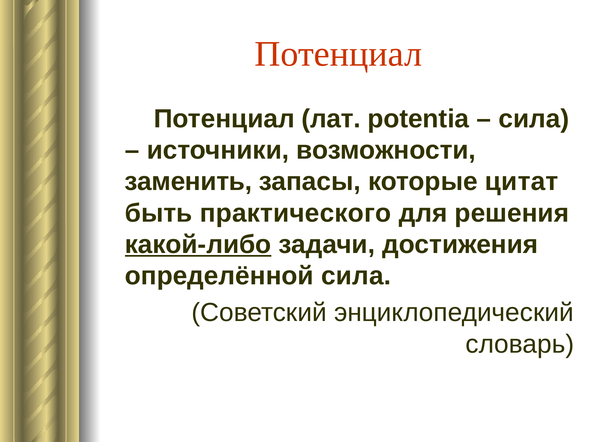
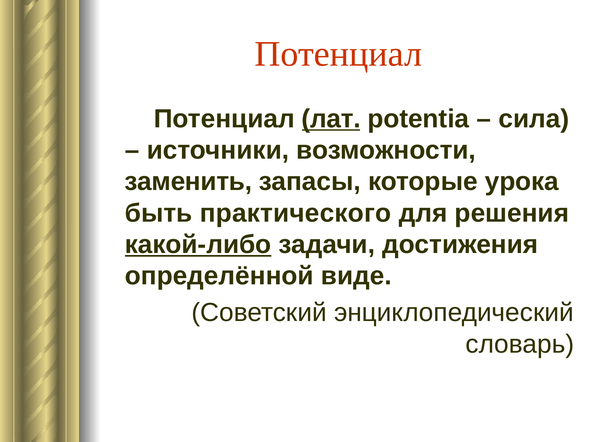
лат underline: none -> present
цитат: цитат -> урока
определённой сила: сила -> виде
